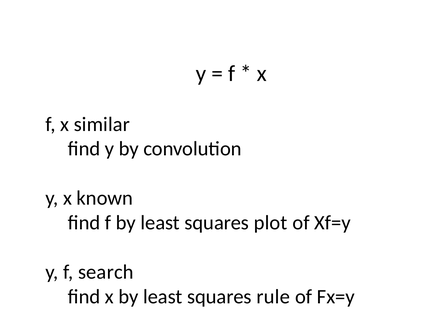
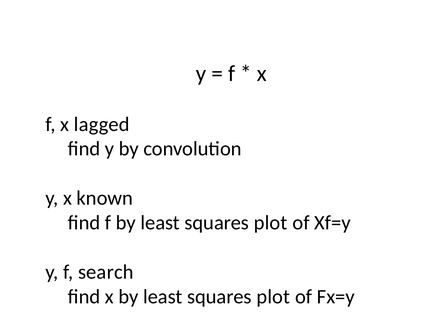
similar: similar -> lagged
rule at (273, 297): rule -> plot
